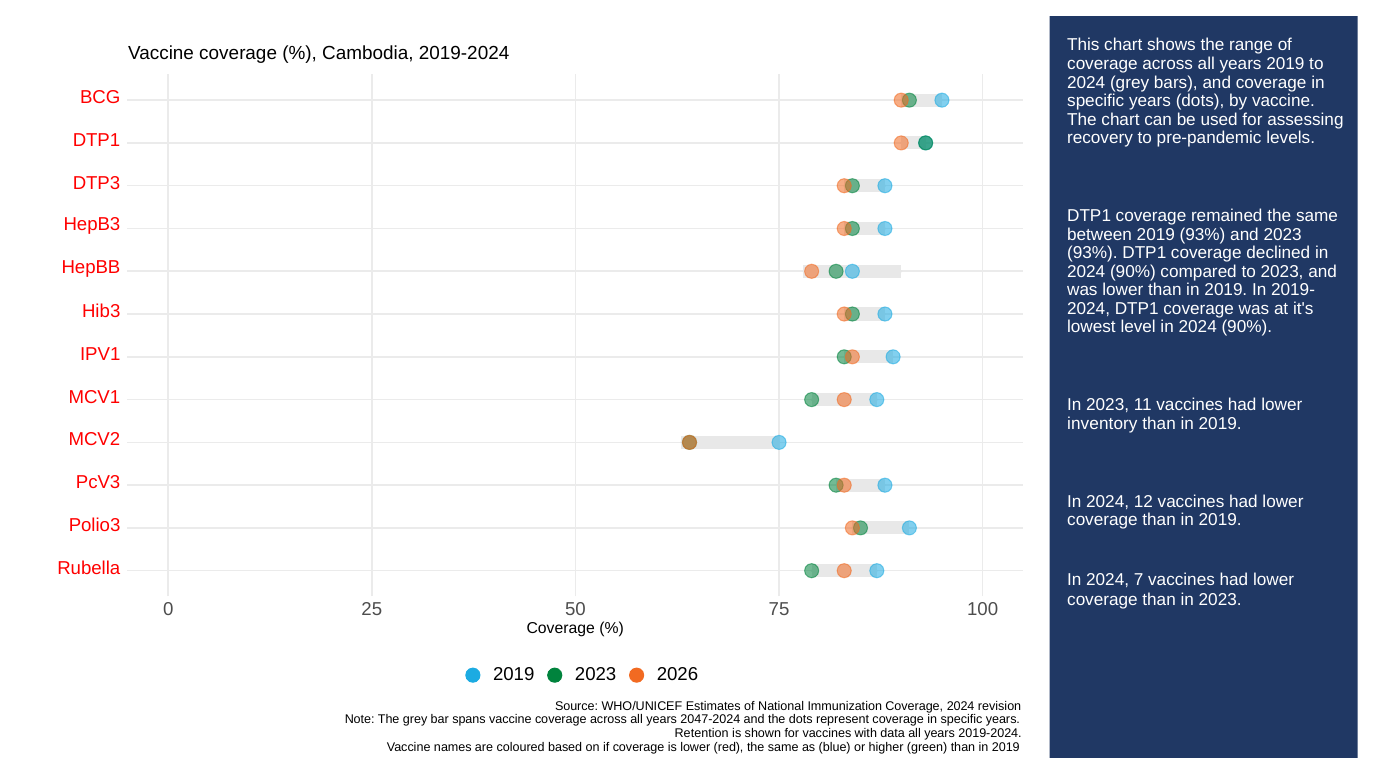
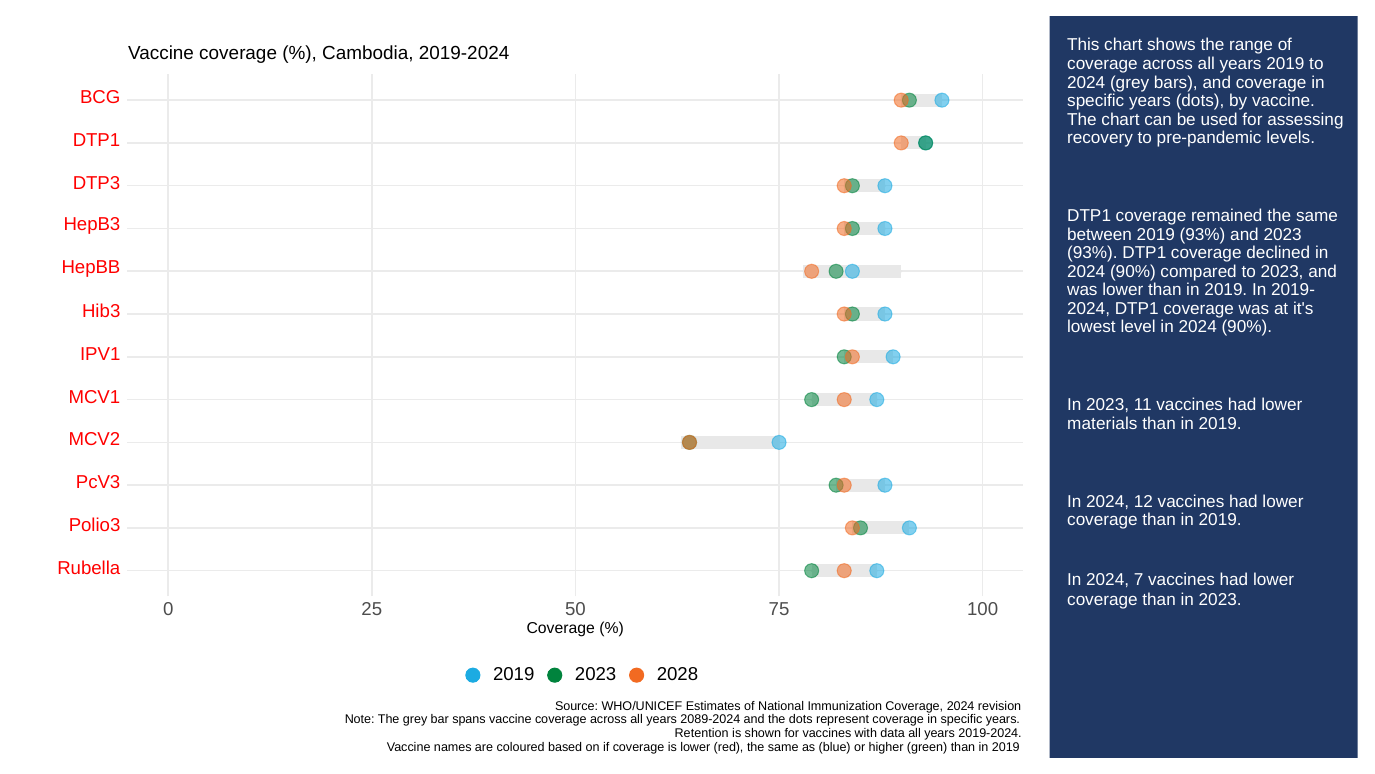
inventory: inventory -> materials
2026: 2026 -> 2028
2047-2024: 2047-2024 -> 2089-2024
